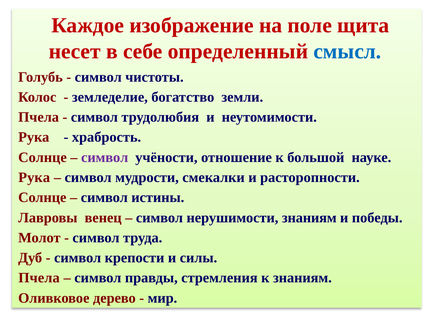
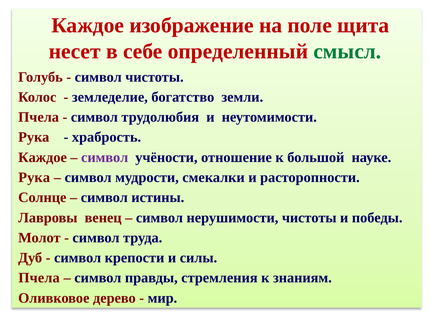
смысл colour: blue -> green
Солнце at (43, 157): Солнце -> Каждое
нерушимости знаниям: знаниям -> чистоты
